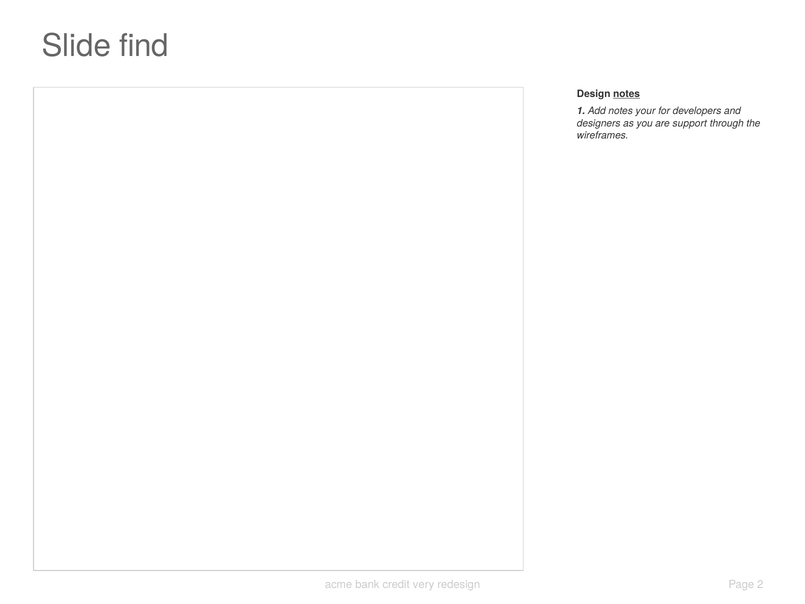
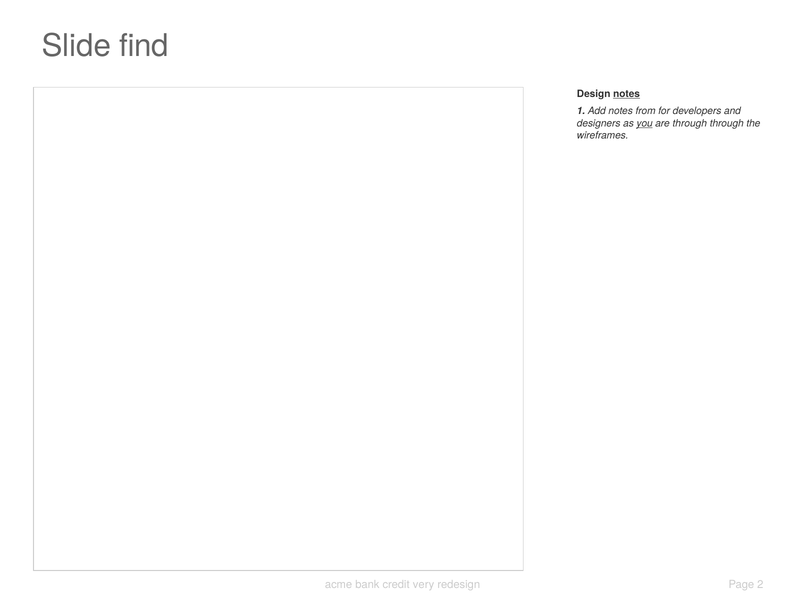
your: your -> from
you underline: none -> present
are support: support -> through
